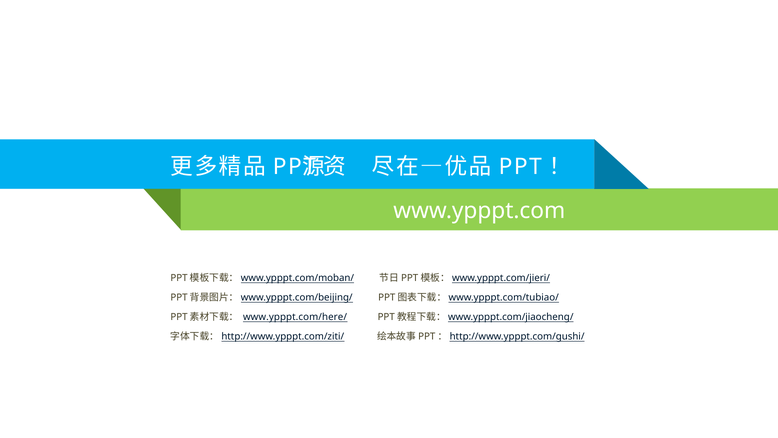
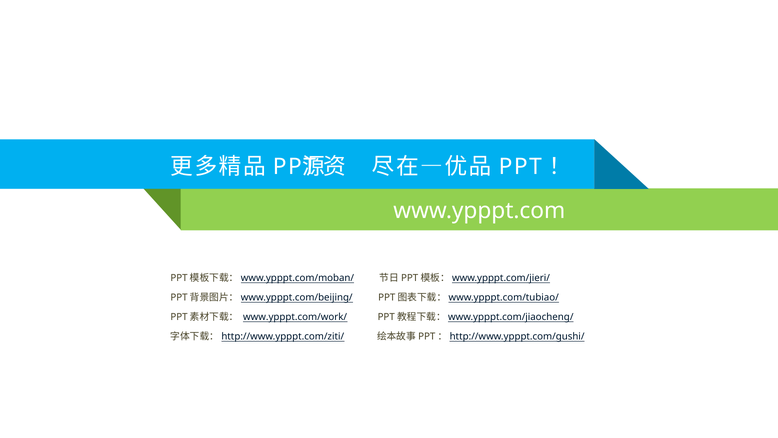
www.ypppt.com/here/: www.ypppt.com/here/ -> www.ypppt.com/work/
